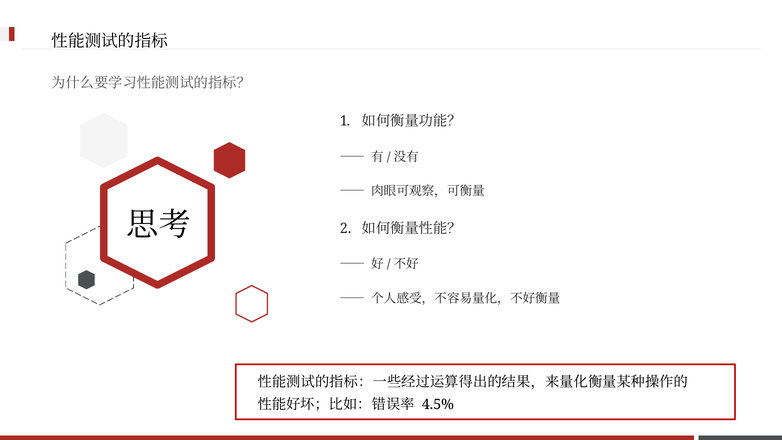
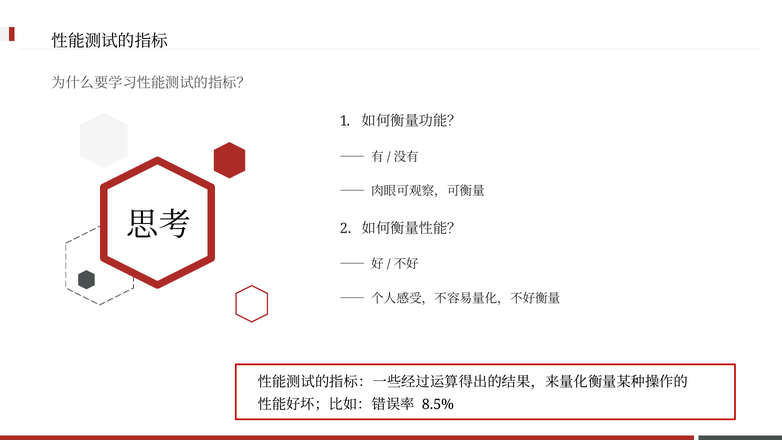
4.5%: 4.5% -> 8.5%
